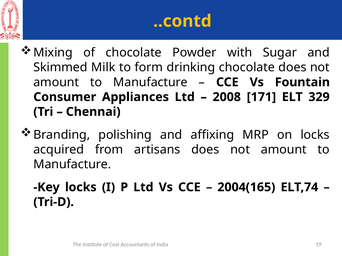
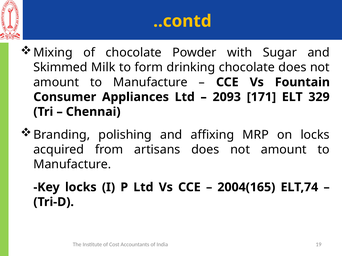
2008: 2008 -> 2093
